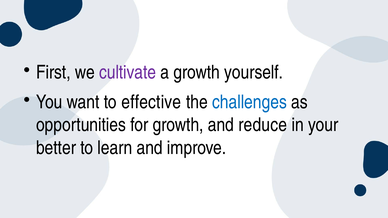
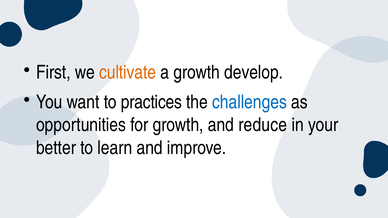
cultivate colour: purple -> orange
yourself: yourself -> develop
effective: effective -> practices
